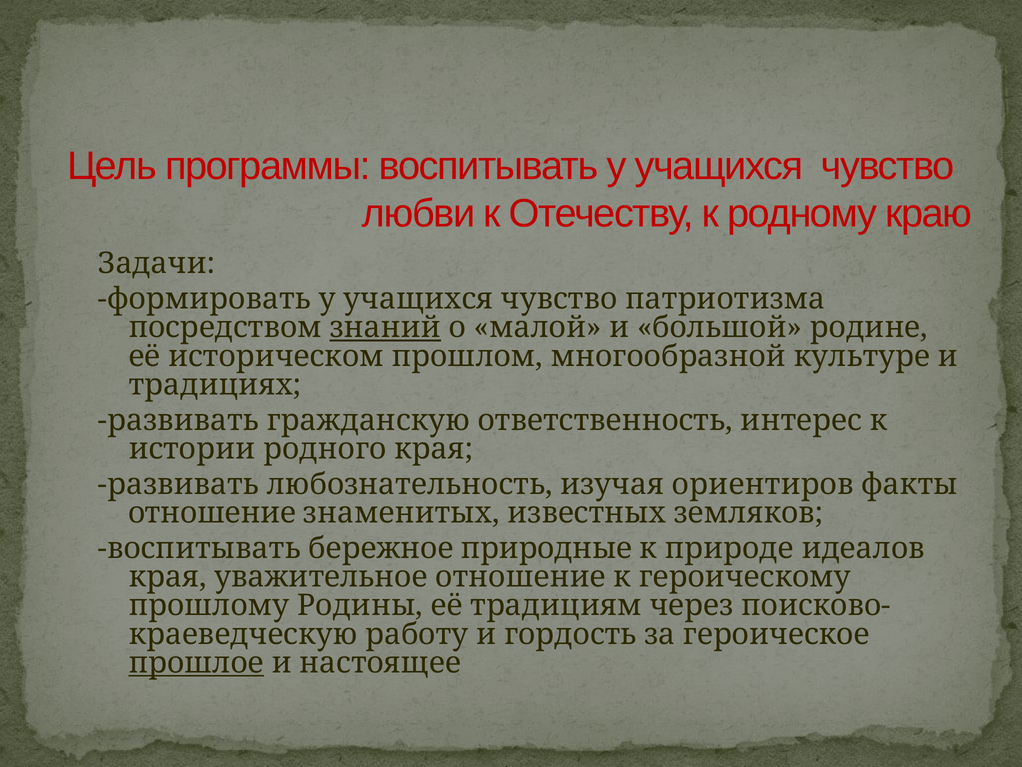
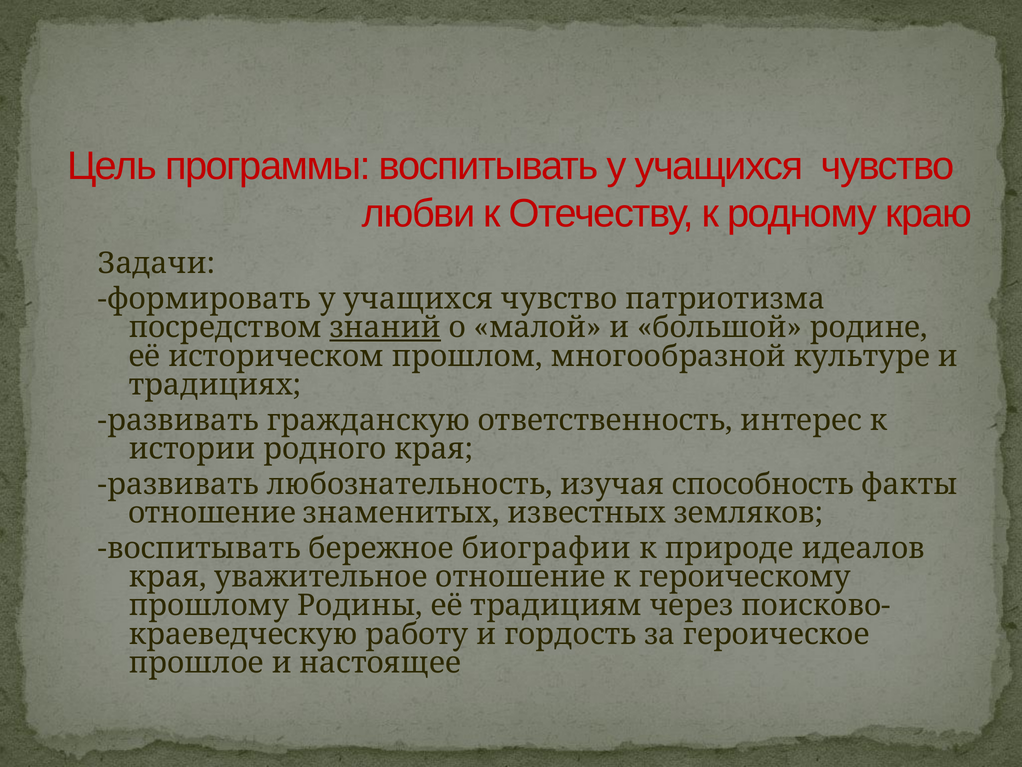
ориентиров: ориентиров -> способность
природные: природные -> биографии
прошлое underline: present -> none
